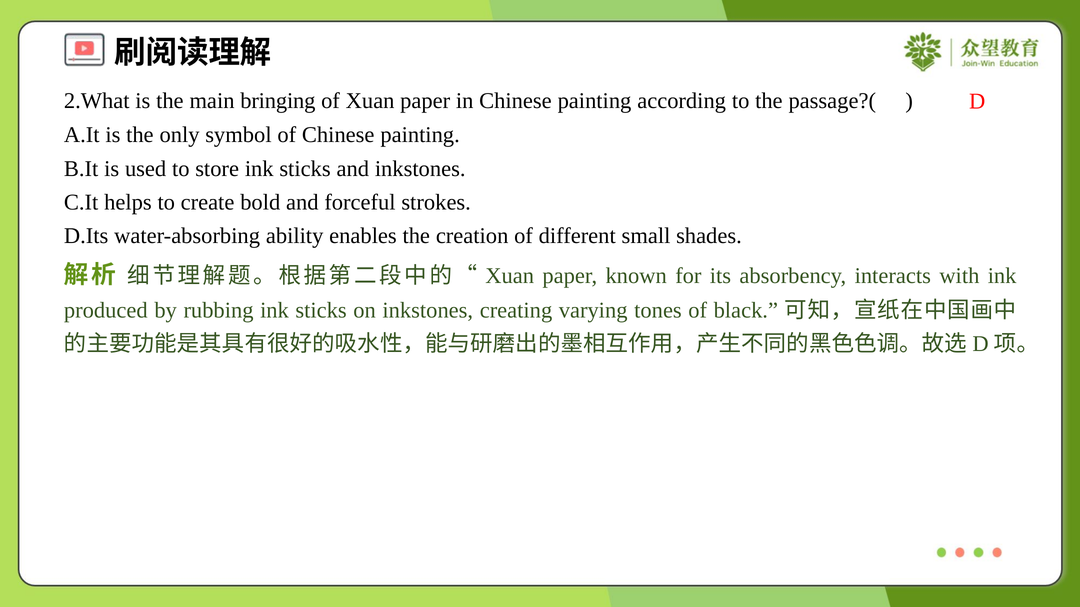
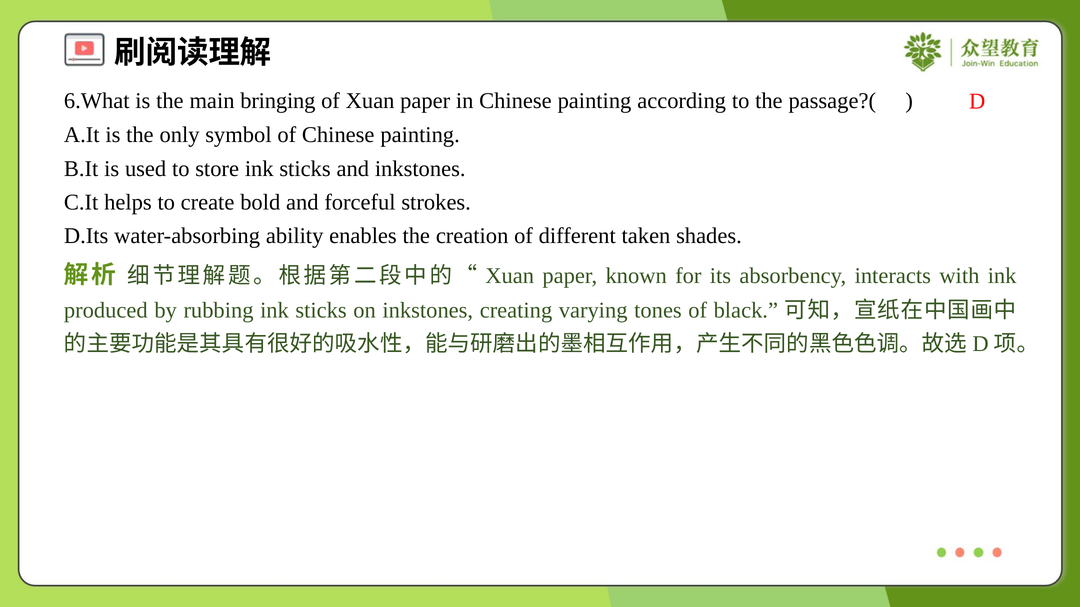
2.What: 2.What -> 6.What
small: small -> taken
